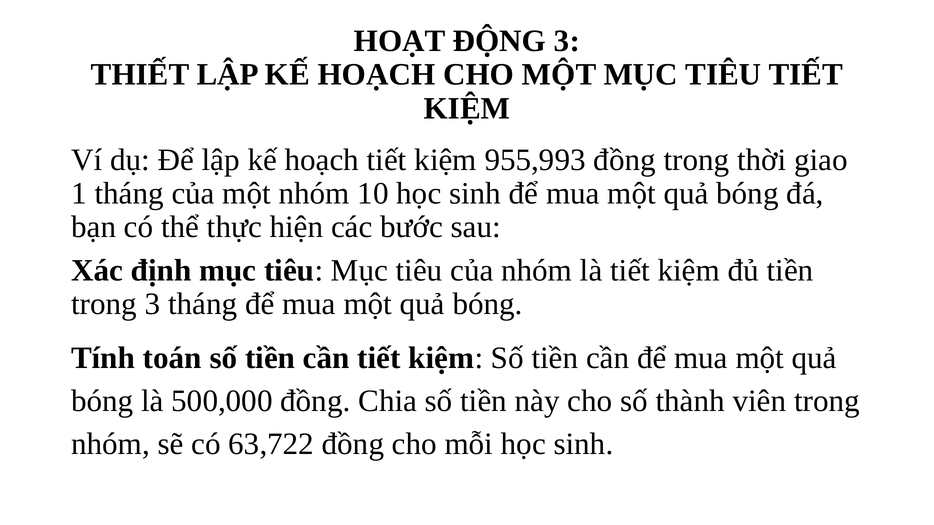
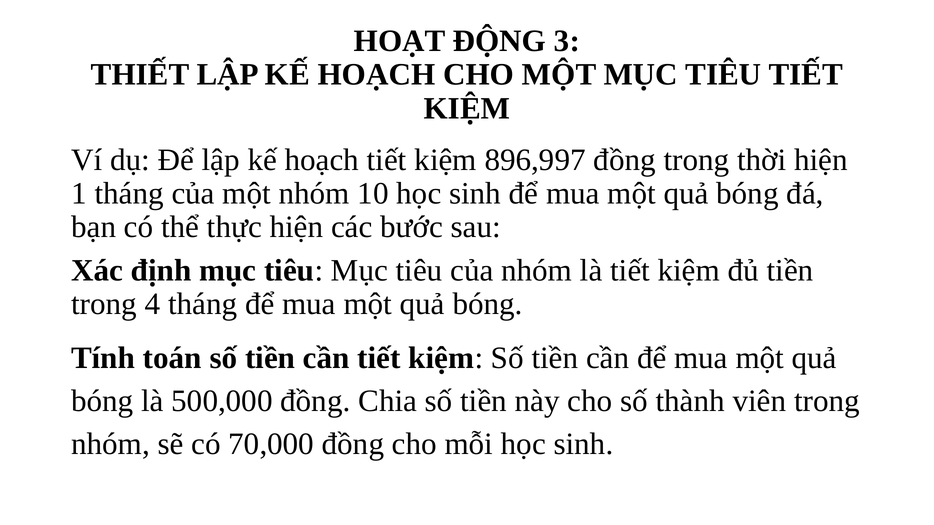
955,993: 955,993 -> 896,997
thời giao: giao -> hiện
trong 3: 3 -> 4
63,722: 63,722 -> 70,000
